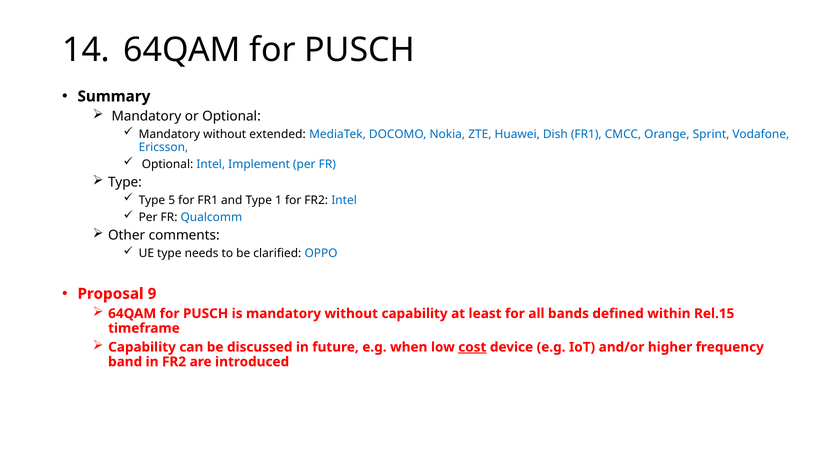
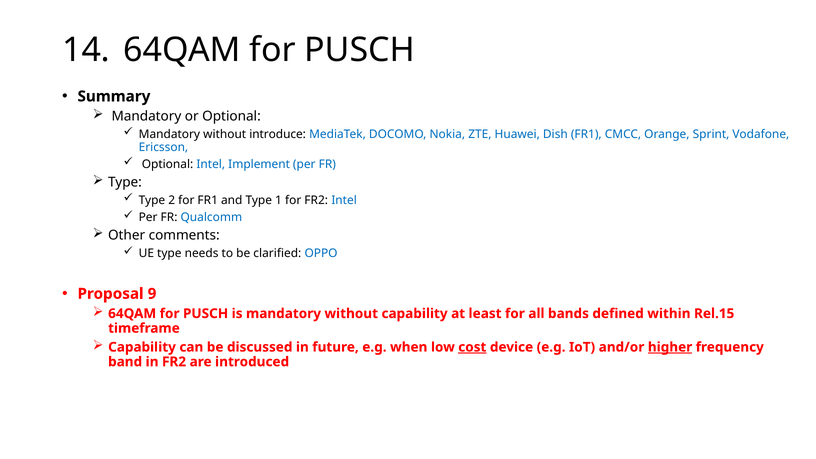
extended: extended -> introduce
5: 5 -> 2
higher underline: none -> present
